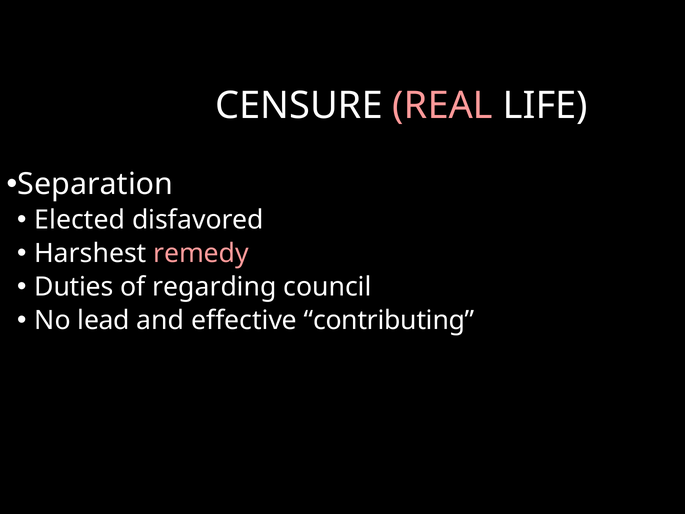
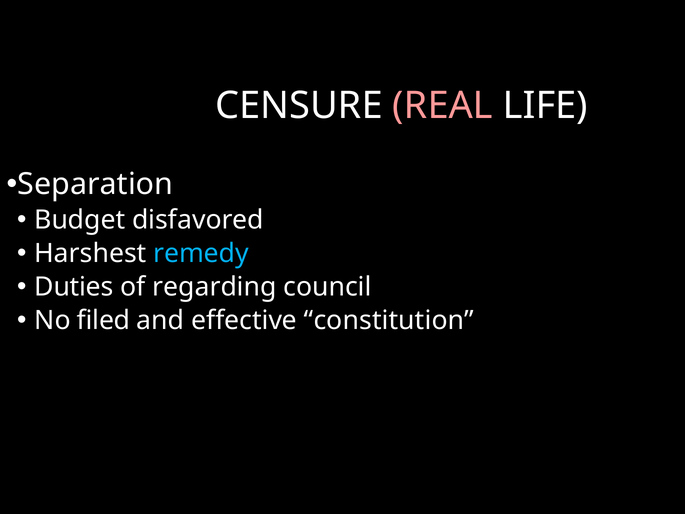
Elected: Elected -> Budget
remedy colour: pink -> light blue
lead: lead -> filed
contributing: contributing -> constitution
